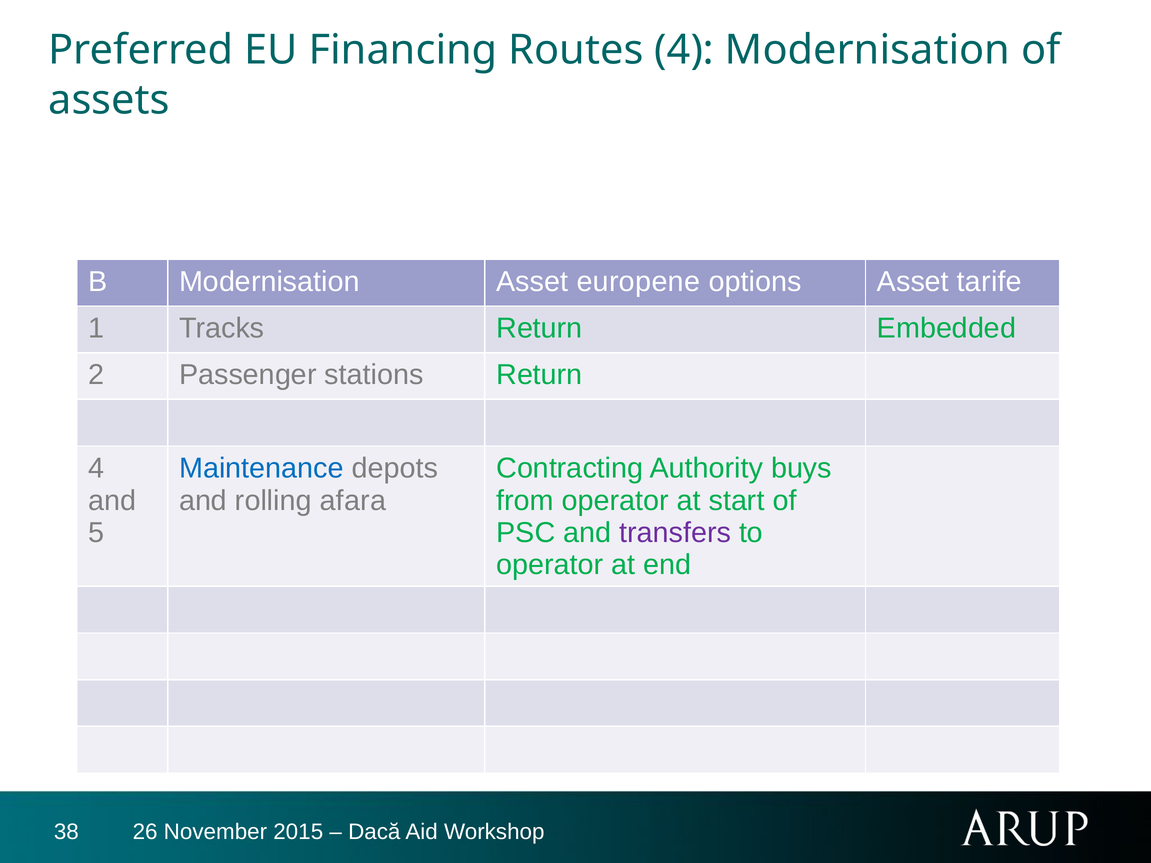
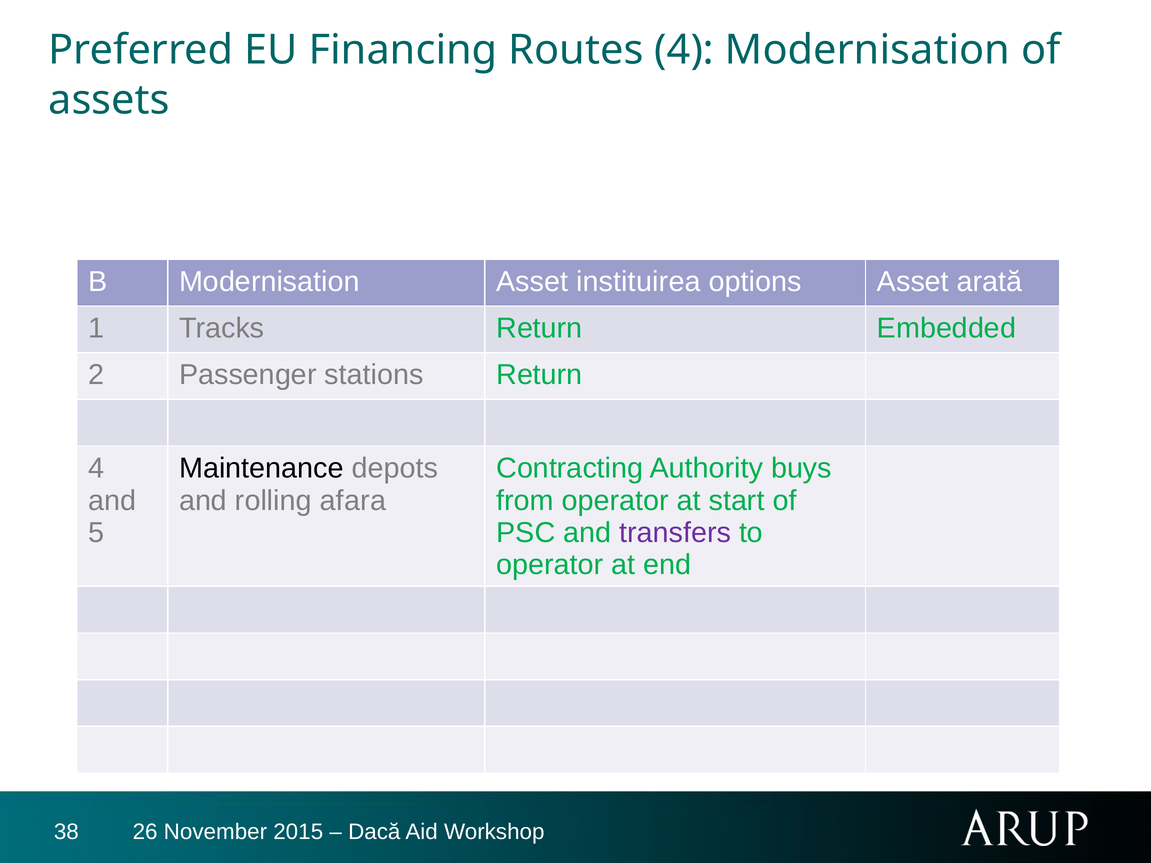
europene: europene -> instituirea
tarife: tarife -> arată
Maintenance colour: blue -> black
